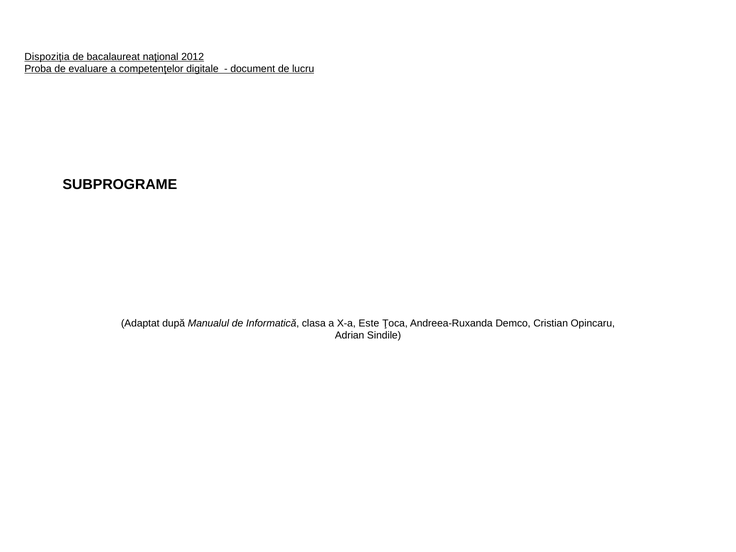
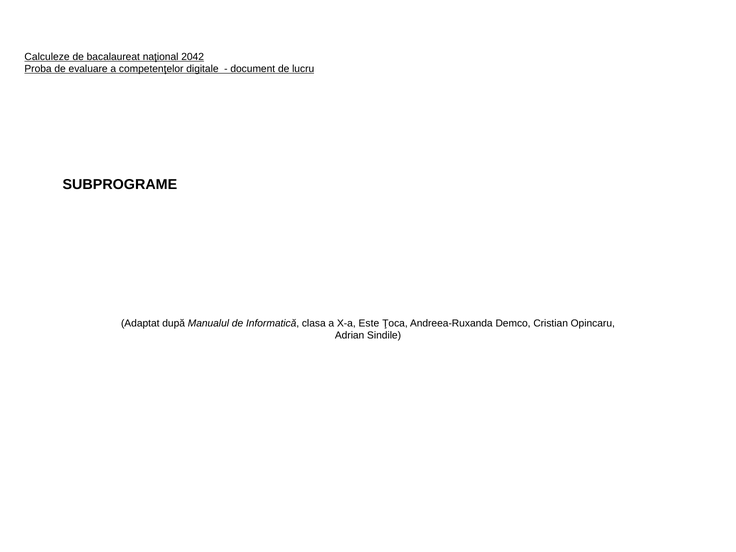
Dispoziția: Dispoziția -> Calculeze
2012: 2012 -> 2042
